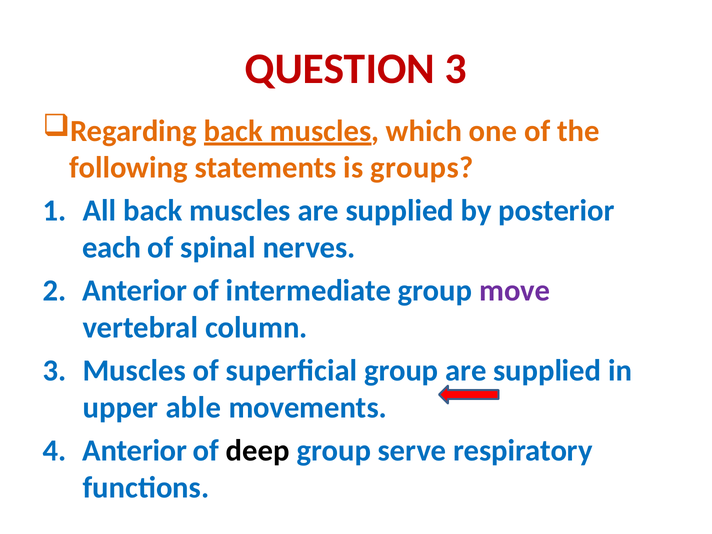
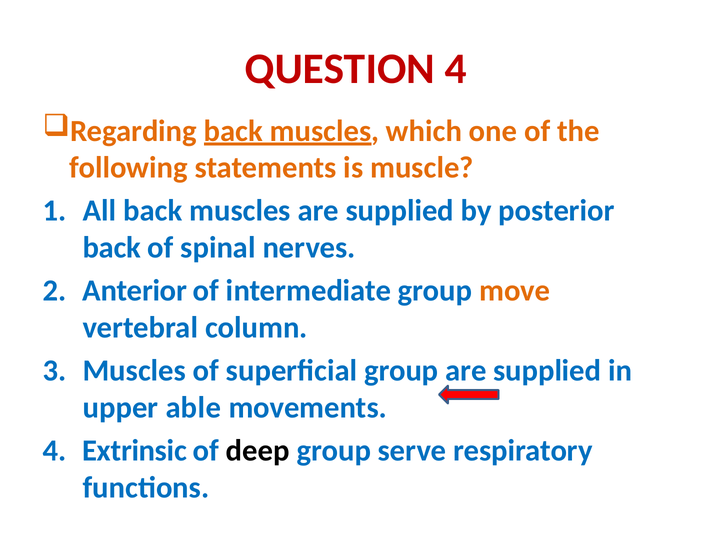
QUESTION 3: 3 -> 4
groups: groups -> muscle
each at (112, 248): each -> back
move colour: purple -> orange
Anterior at (135, 451): Anterior -> Extrinsic
